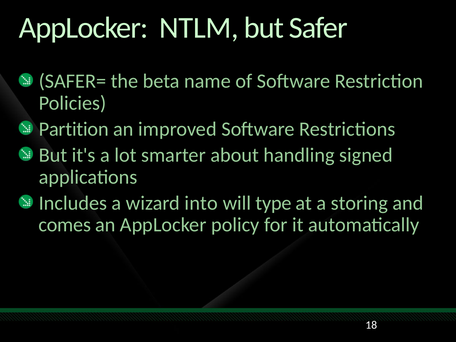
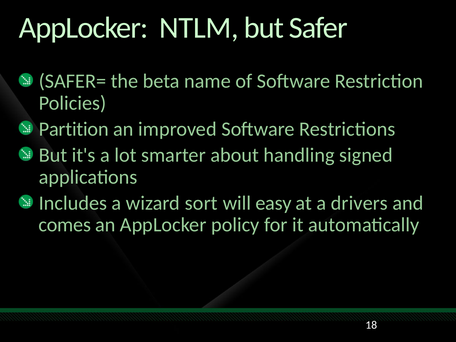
into: into -> sort
type: type -> easy
storing: storing -> drivers
